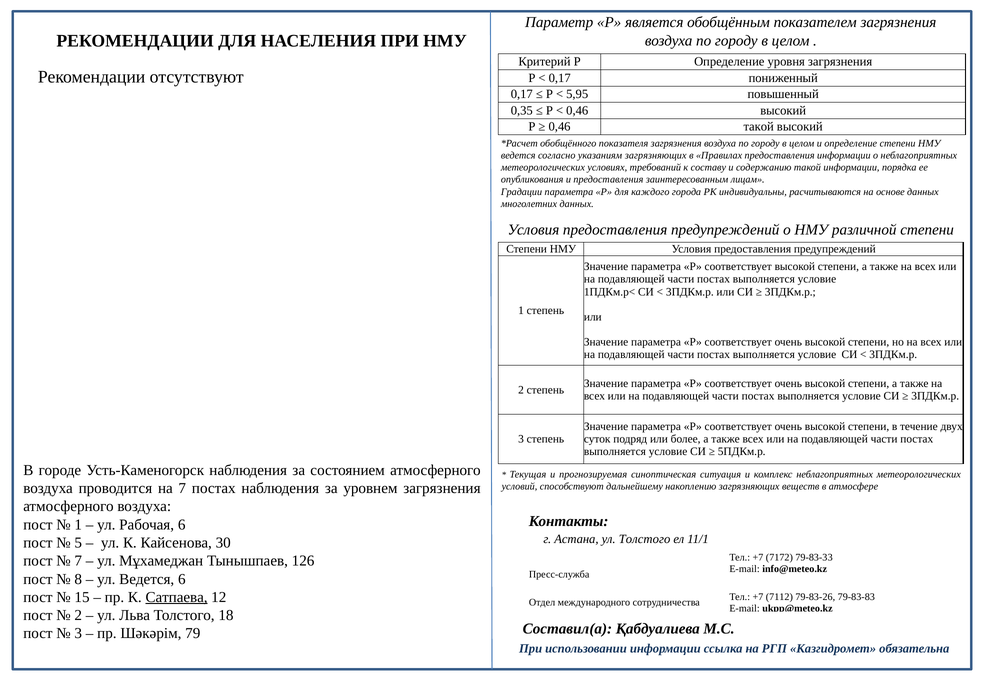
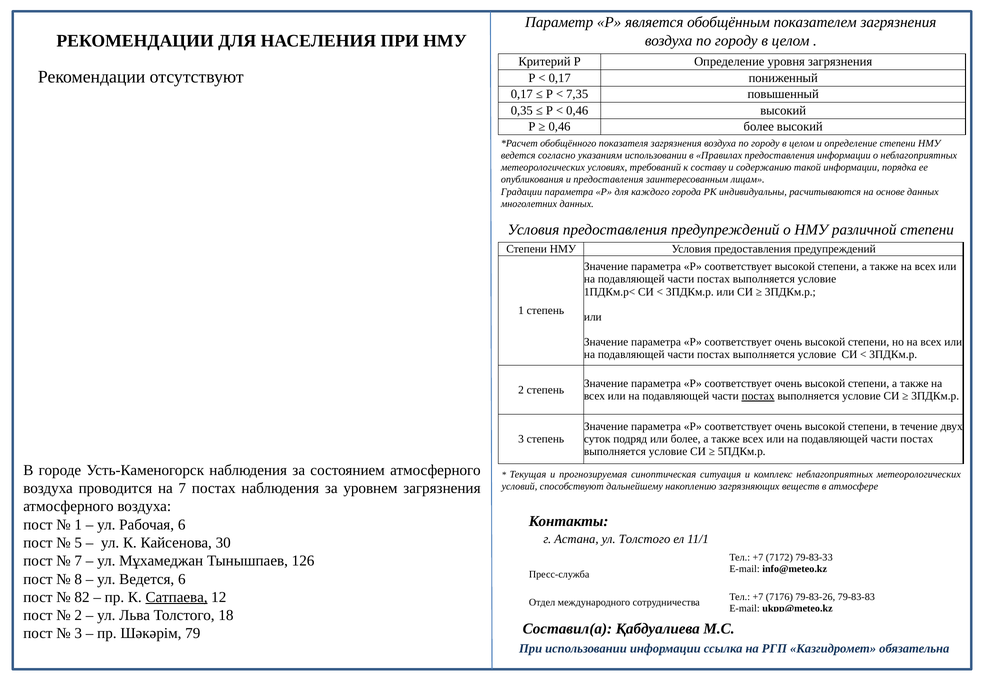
5,95: 5,95 -> 7,35
0,46 такой: такой -> более
указаниям загрязняющих: загрязняющих -> использовании
постах at (758, 396) underline: none -> present
15: 15 -> 82
7112: 7112 -> 7176
